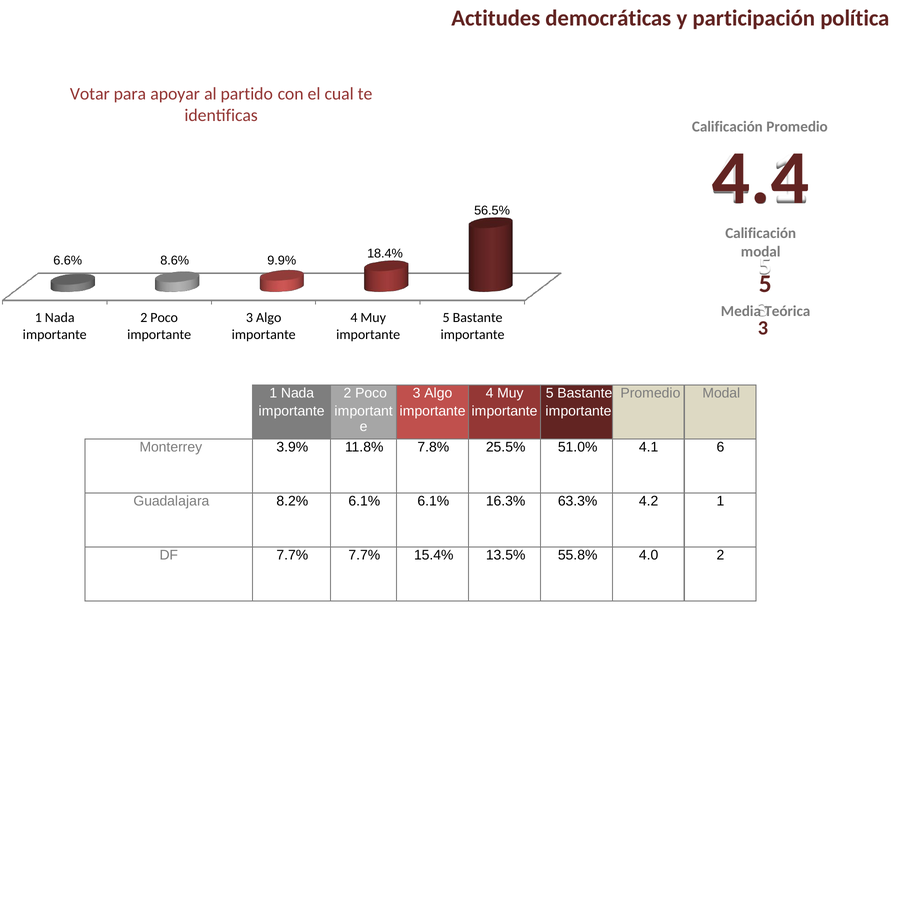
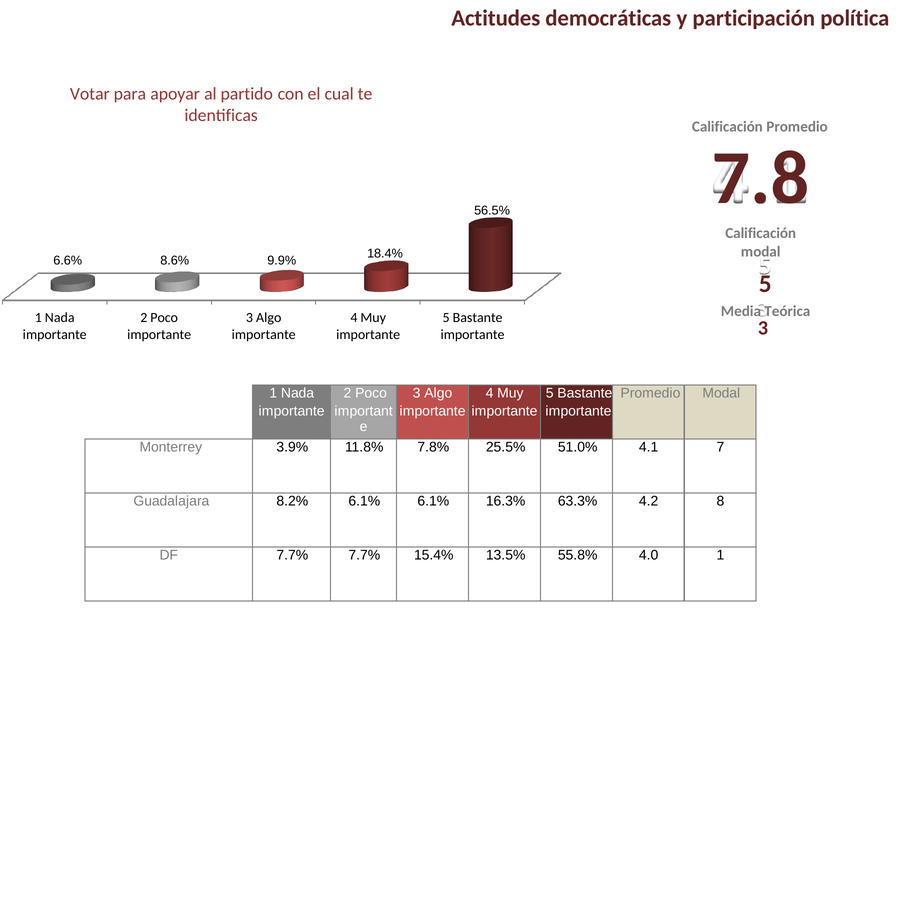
4.4: 4.4 -> 7.8
6: 6 -> 7
4.2 1: 1 -> 8
4.0 2: 2 -> 1
